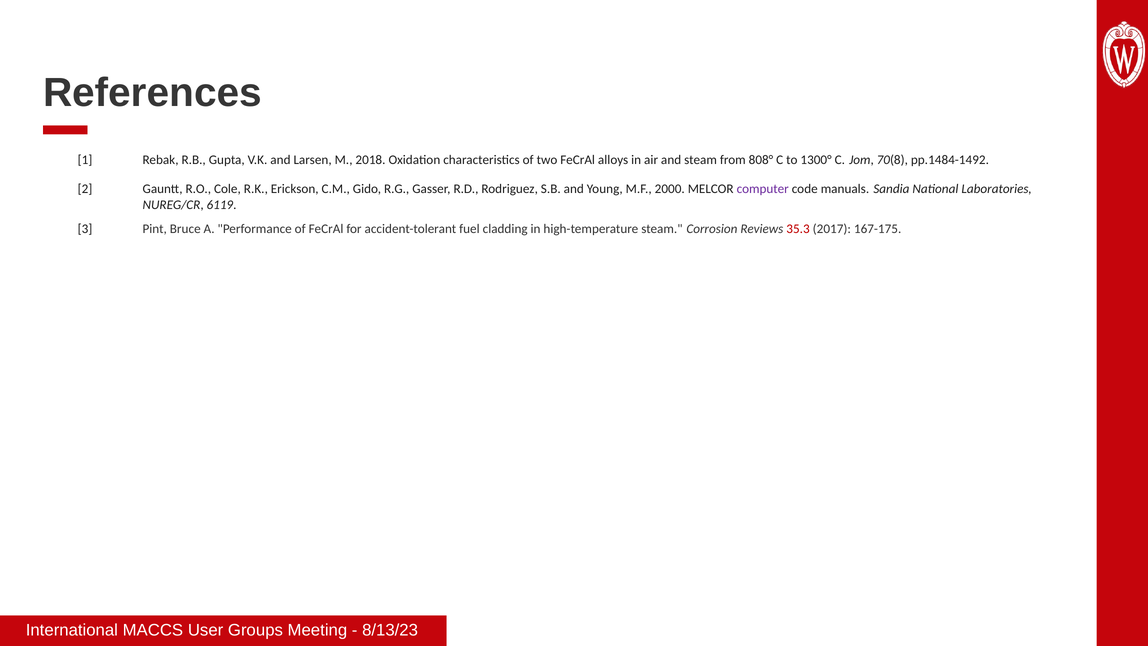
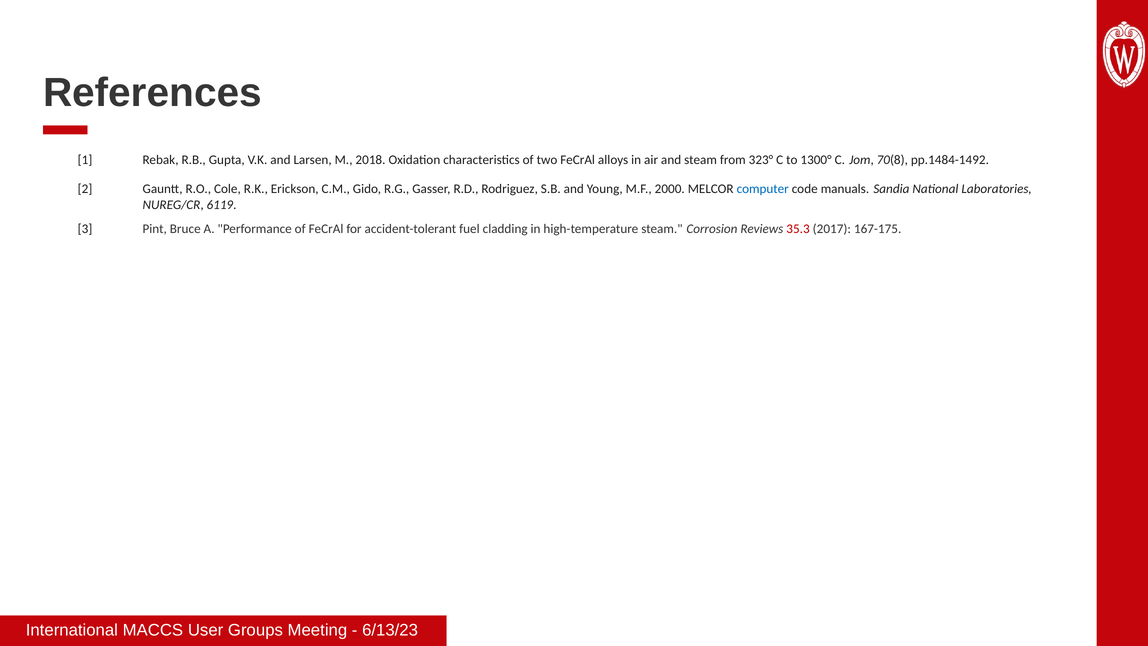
808°: 808° -> 323°
computer colour: purple -> blue
8/13/23: 8/13/23 -> 6/13/23
